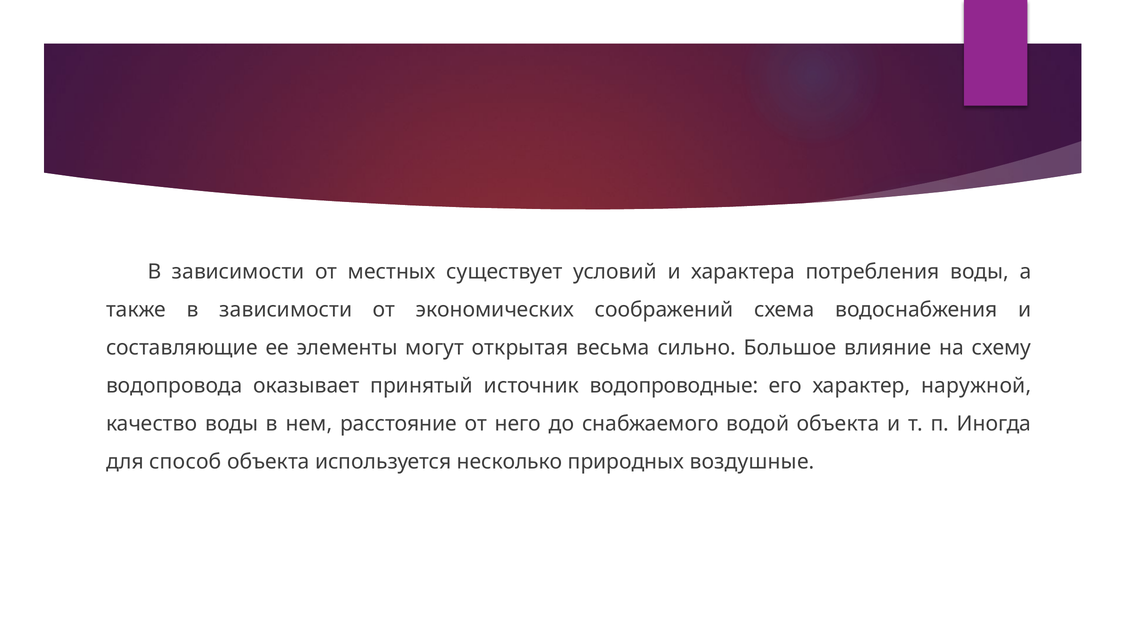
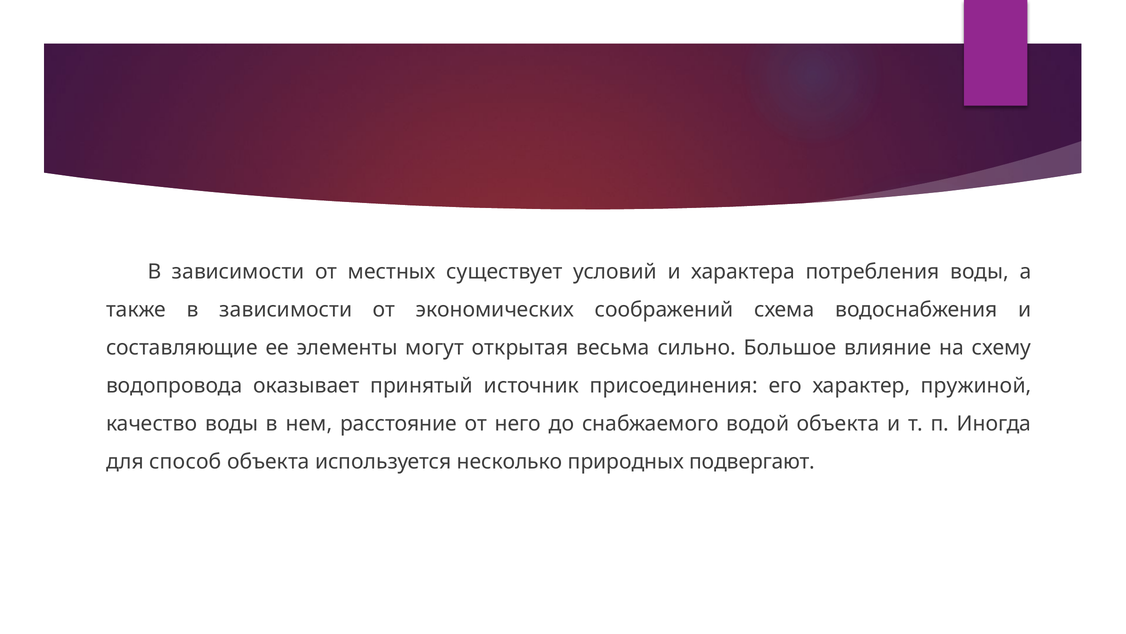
водопроводные: водопроводные -> присоединения
наружной: наружной -> пружиной
воздушные: воздушные -> подвергают
